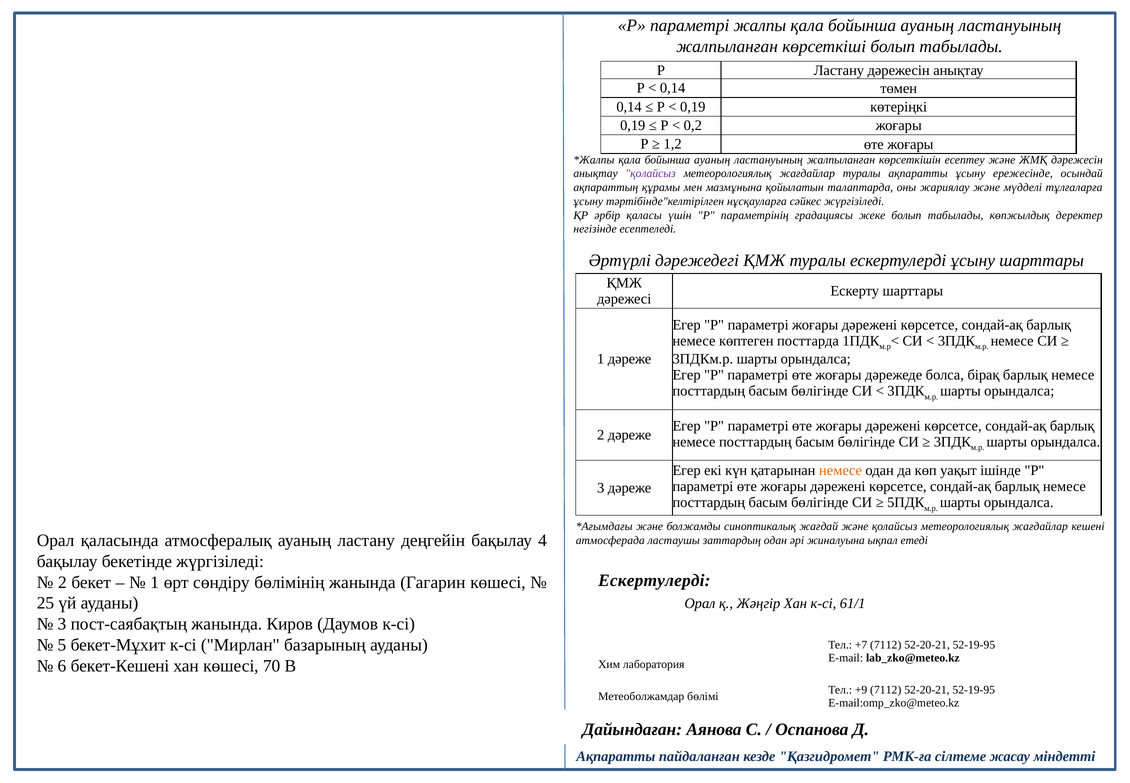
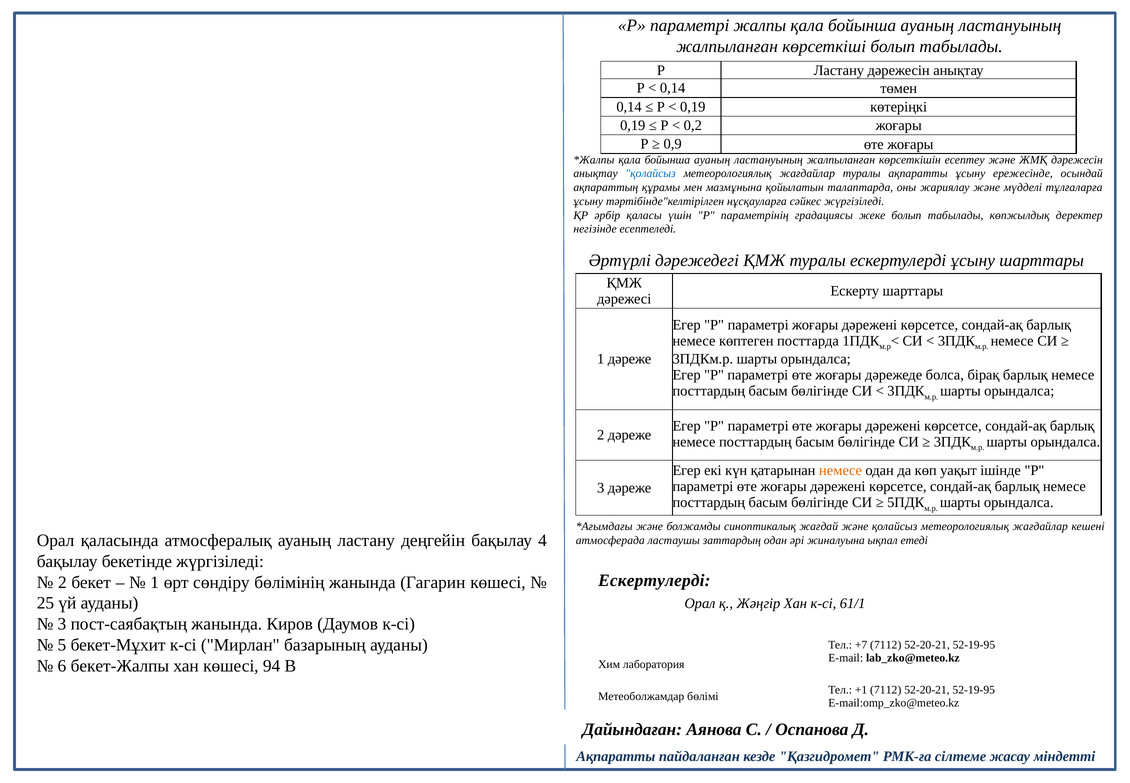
1,2: 1,2 -> 0,9
қолайсыз at (651, 173) colour: purple -> blue
бекет-Кешені: бекет-Кешені -> бекет-Жалпы
70: 70 -> 94
+9: +9 -> +1
